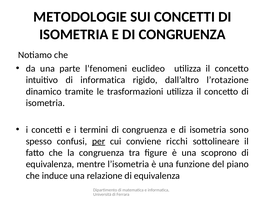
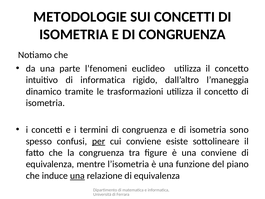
l’rotazione: l’rotazione -> l’maneggia
ricchi: ricchi -> esiste
una scoprono: scoprono -> conviene
una at (77, 175) underline: none -> present
